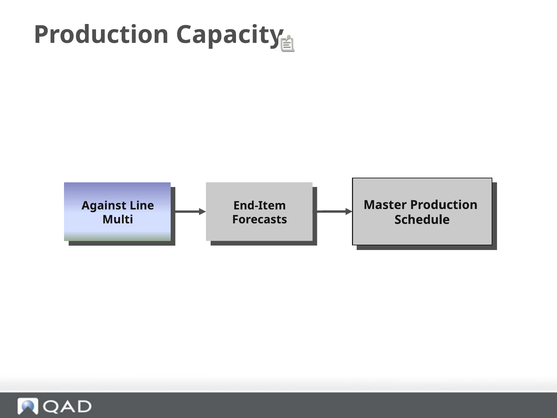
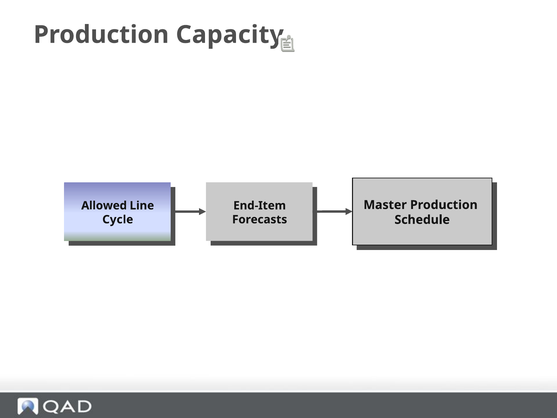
Against: Against -> Allowed
Multi: Multi -> Cycle
